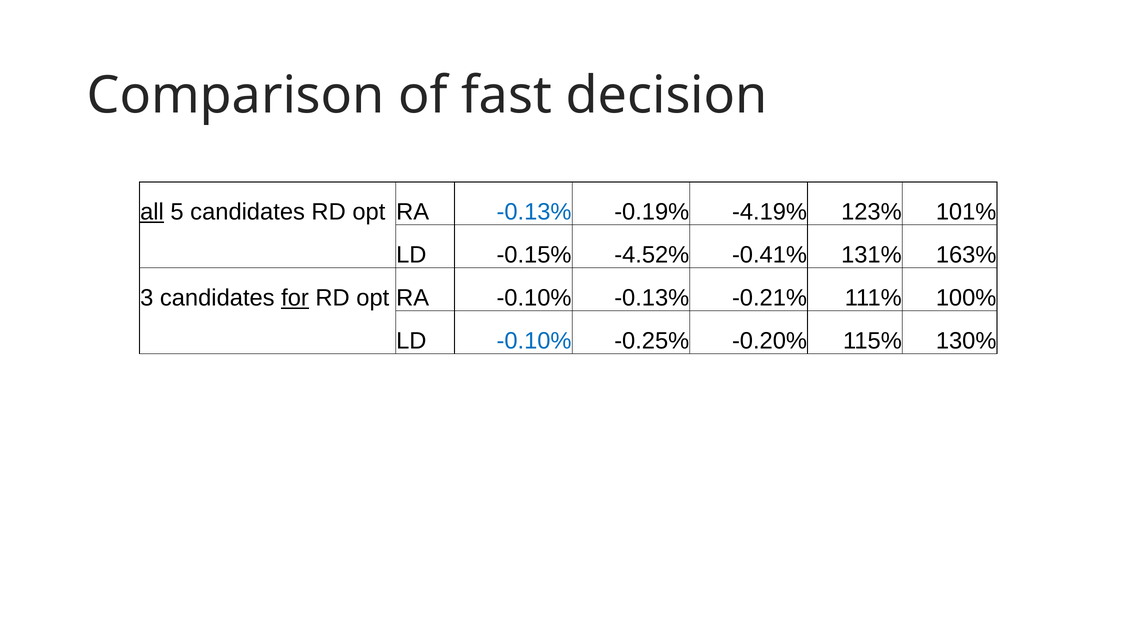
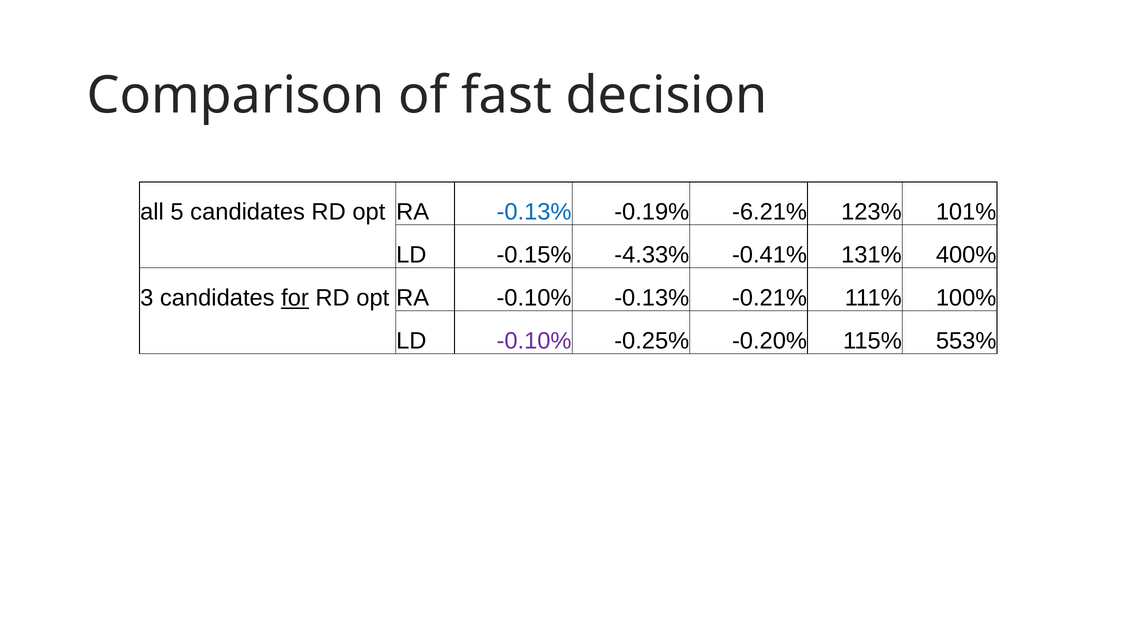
all underline: present -> none
-4.19%: -4.19% -> -6.21%
-4.52%: -4.52% -> -4.33%
163%: 163% -> 400%
-0.10% at (534, 341) colour: blue -> purple
130%: 130% -> 553%
